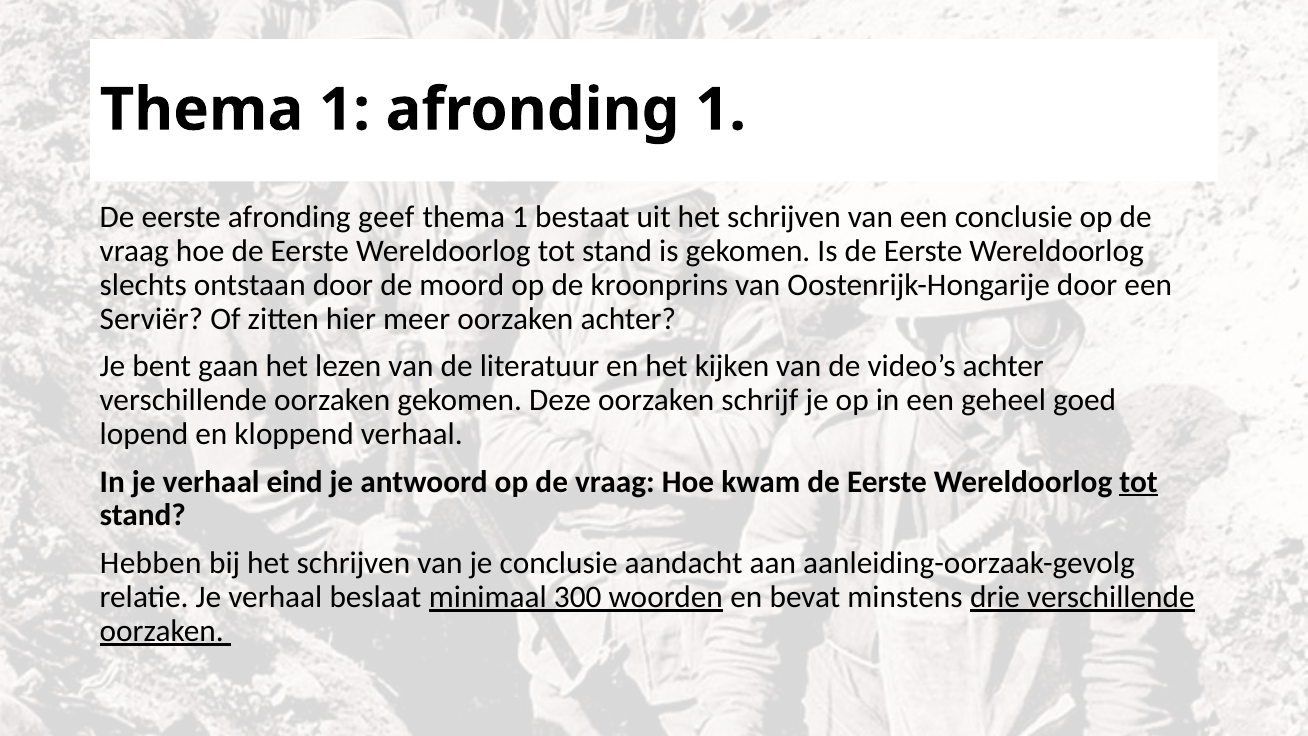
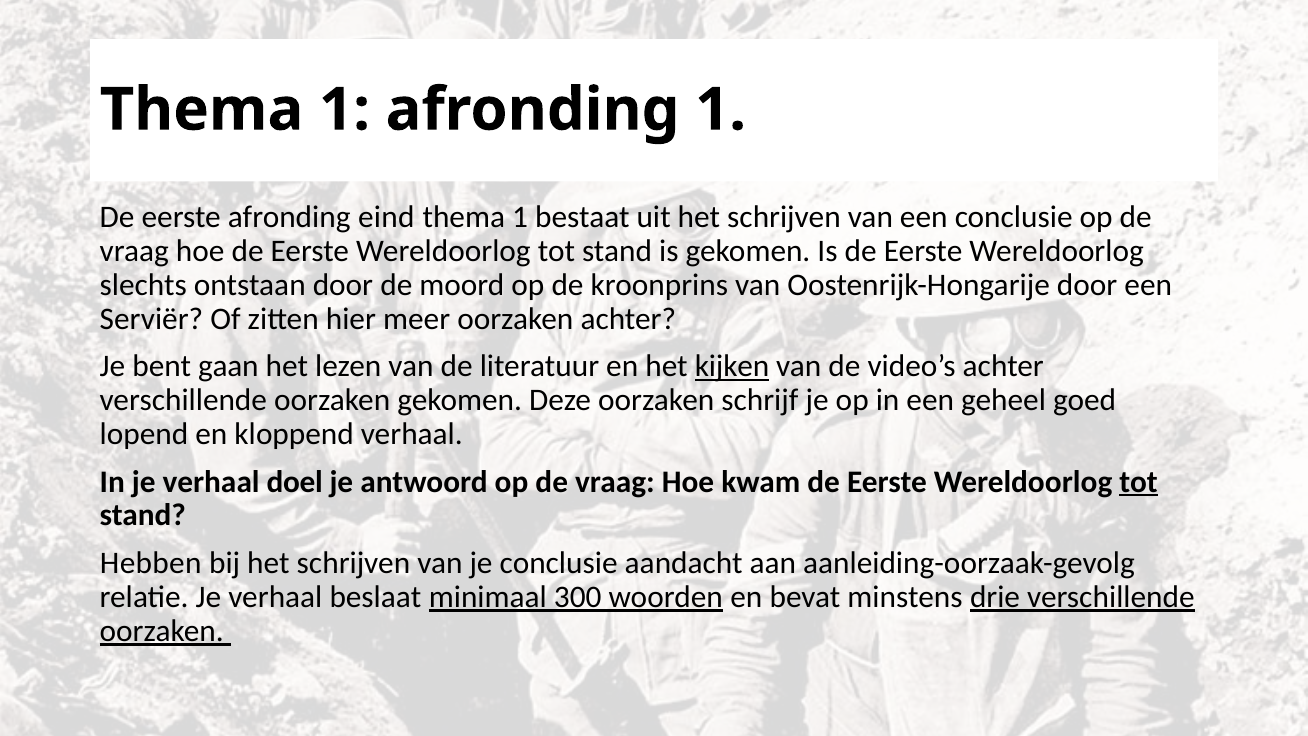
geef: geef -> eind
kijken underline: none -> present
eind: eind -> doel
